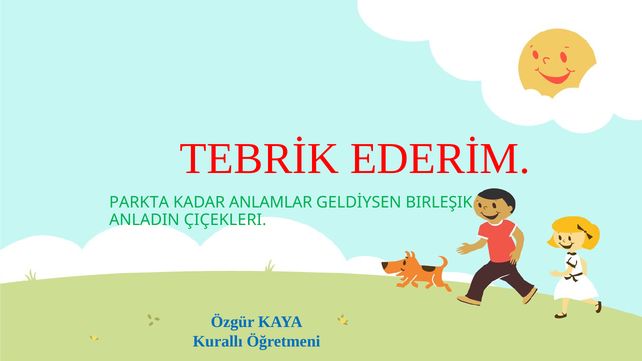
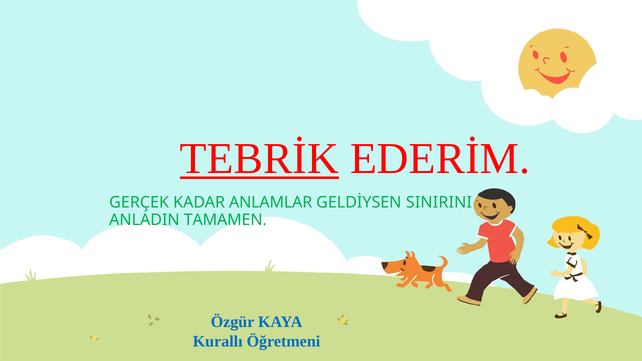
TEBRİK underline: none -> present
PARKTA: PARKTA -> GERÇEK
BIRLEŞIK: BIRLEŞIK -> SINIRINI
ÇIÇEKLERI: ÇIÇEKLERI -> TAMAMEN
